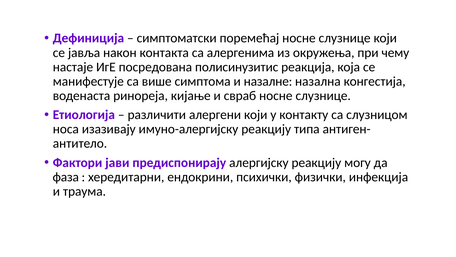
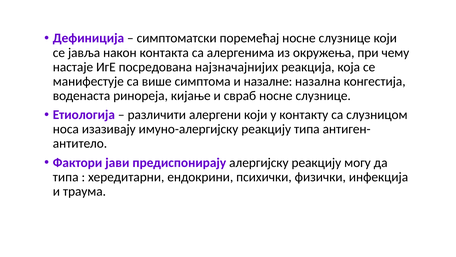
полисинузитис: полисинузитис -> најзначајнијих
фаза at (66, 177): фаза -> типа
